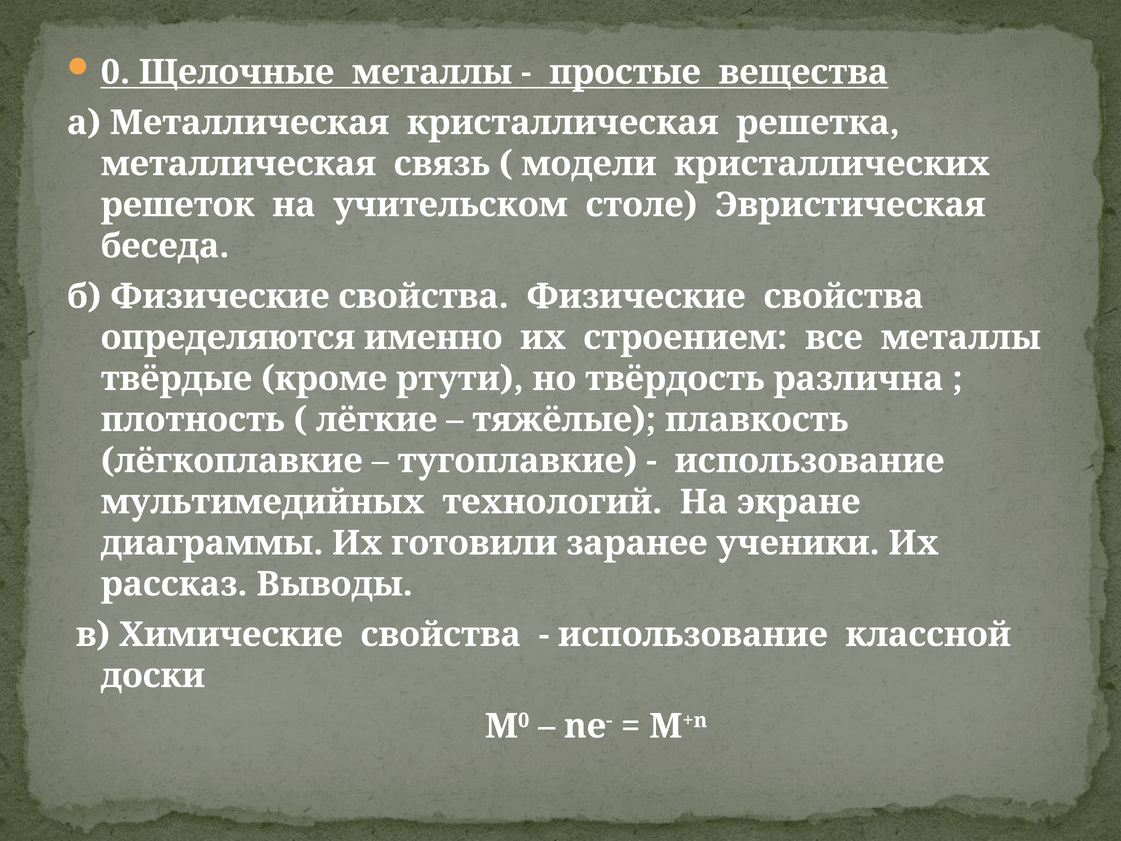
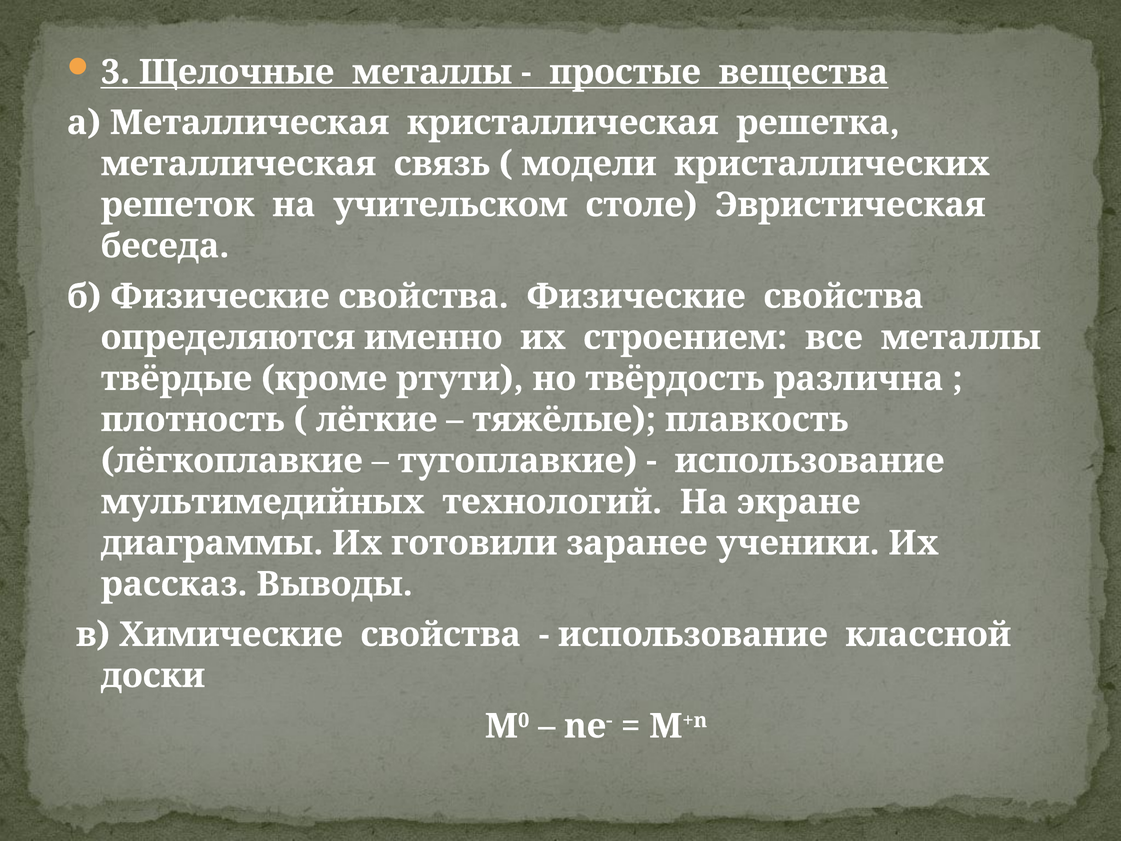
0: 0 -> 3
